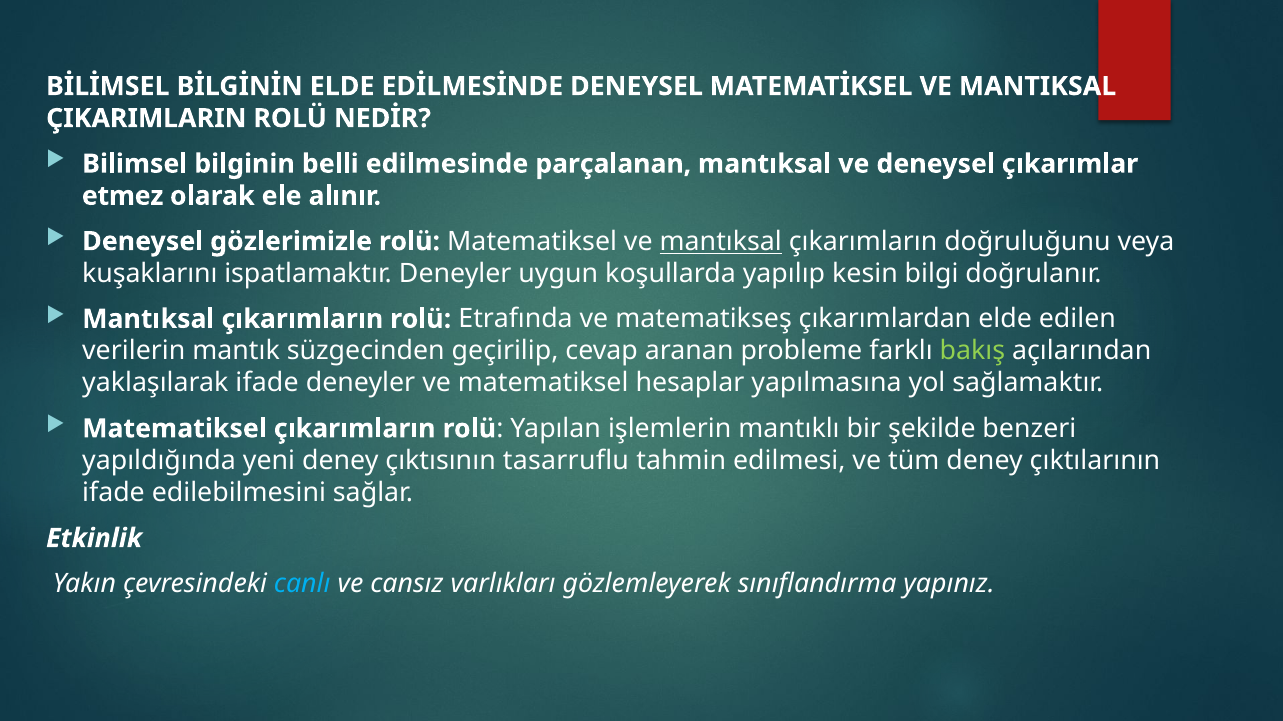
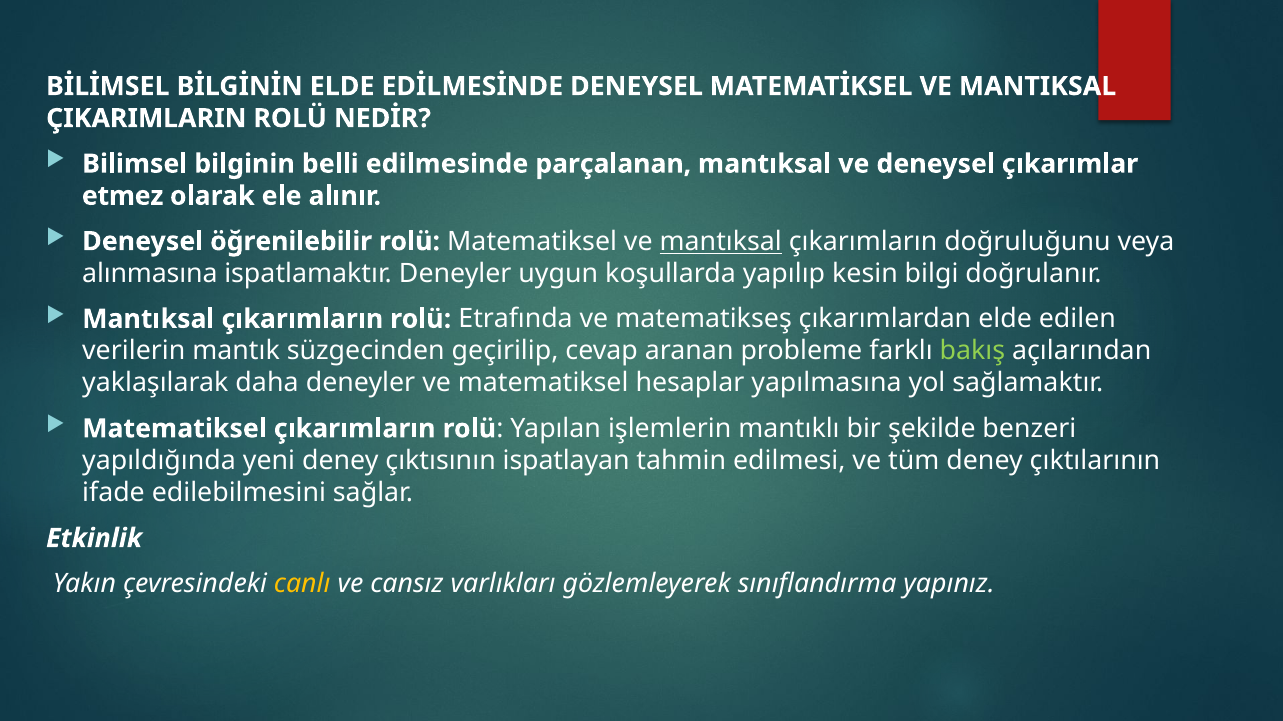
gözlerimizle: gözlerimizle -> öğrenilebilir
kuşaklarını: kuşaklarını -> alınmasına
yaklaşılarak ifade: ifade -> daha
tasarruflu: tasarruflu -> ispatlayan
canlı colour: light blue -> yellow
